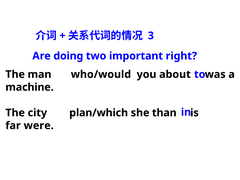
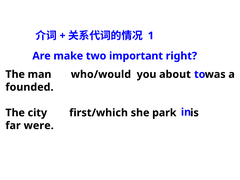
3: 3 -> 1
doing: doing -> make
machine: machine -> founded
plan/which: plan/which -> first/which
than: than -> park
